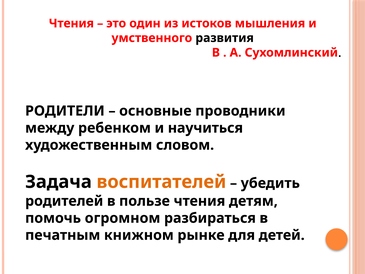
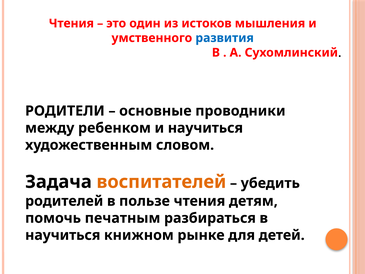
развития colour: black -> blue
огромном: огромном -> печатным
печатным at (63, 235): печатным -> научиться
